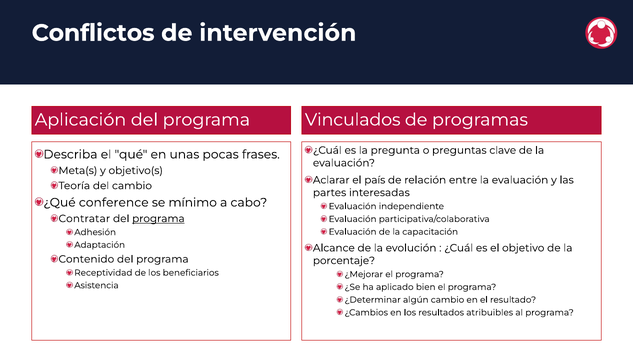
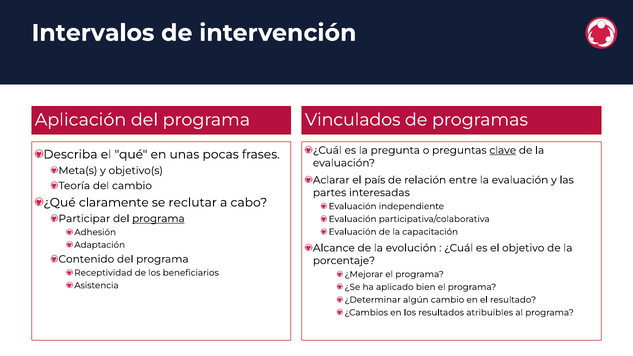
Conflictos: Conflictos -> Intervalos
clave underline: none -> present
conference: conference -> claramente
mínimo: mínimo -> reclutar
Contratar: Contratar -> Participar
